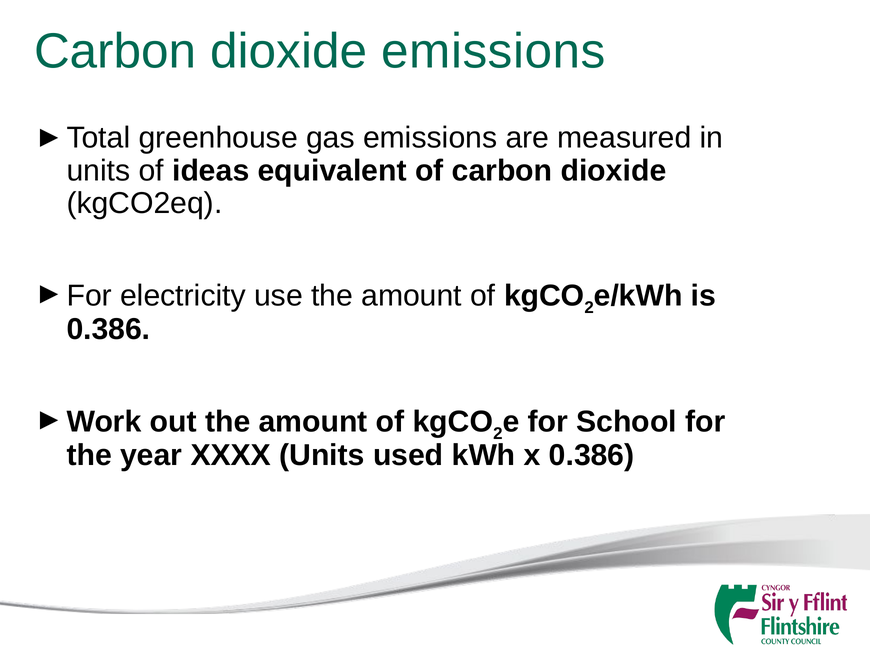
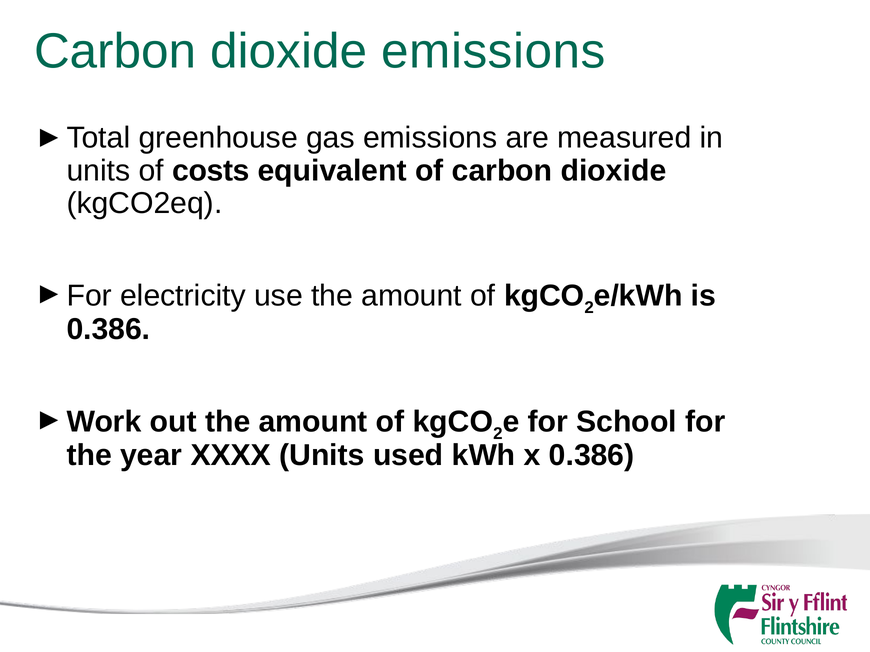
ideas: ideas -> costs
